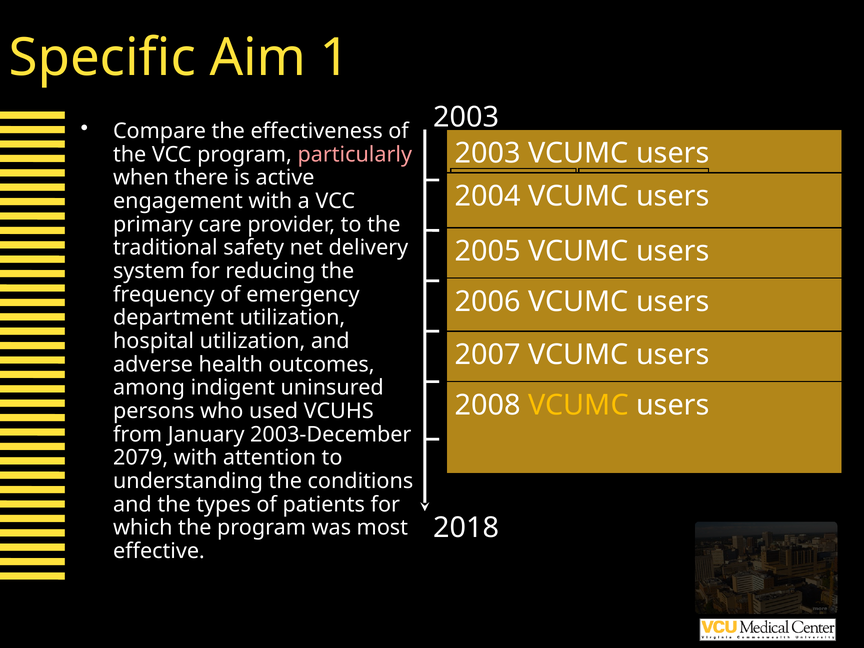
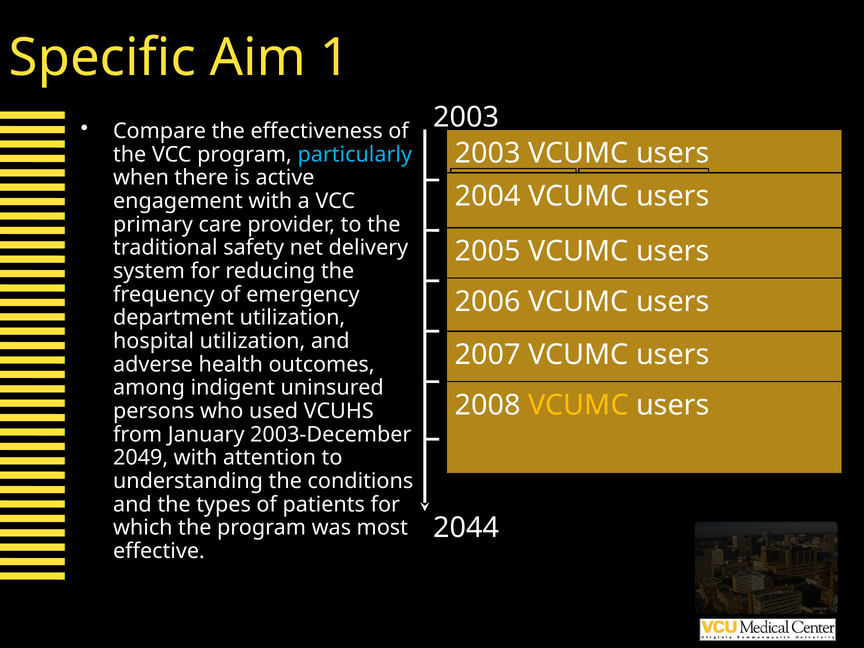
particularly colour: pink -> light blue
2079: 2079 -> 2049
2018: 2018 -> 2044
